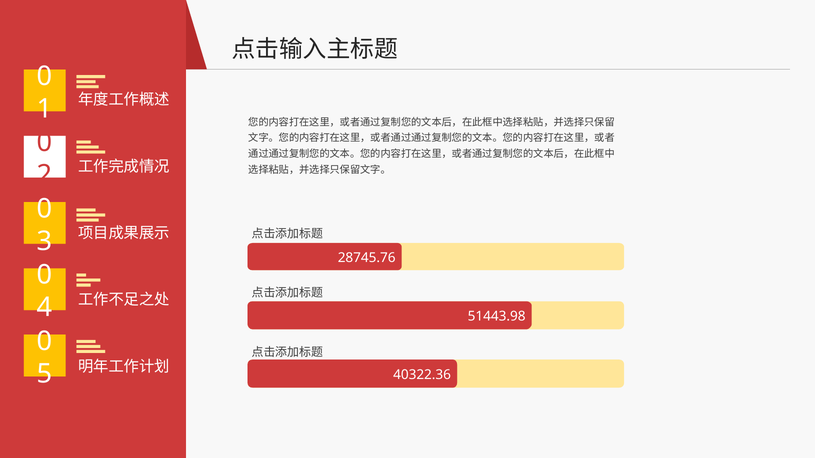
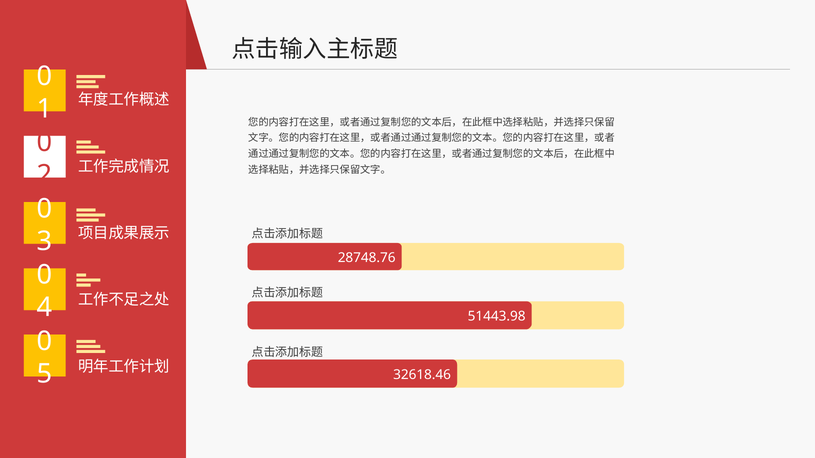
28745.76: 28745.76 -> 28748.76
40322.36: 40322.36 -> 32618.46
